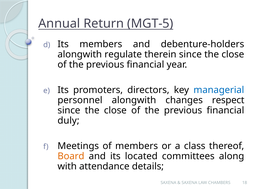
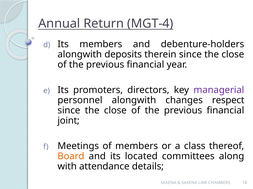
MGT-5: MGT-5 -> MGT-4
regulate: regulate -> deposits
managerial colour: blue -> purple
duly: duly -> joint
